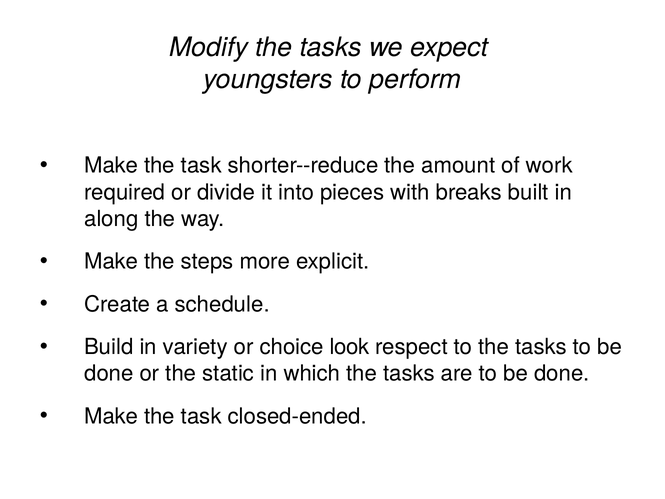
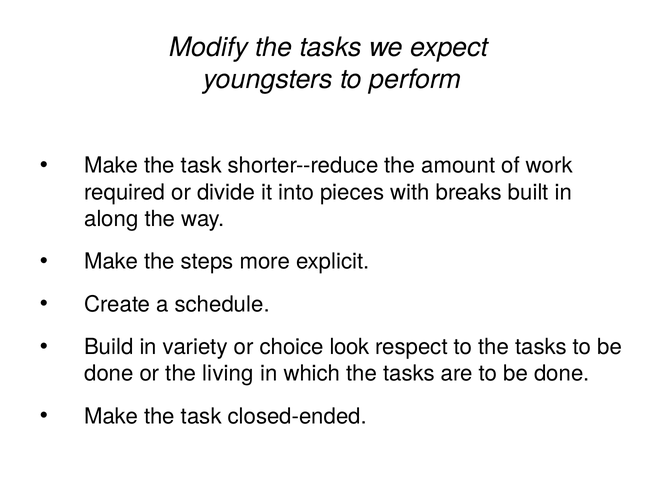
static: static -> living
